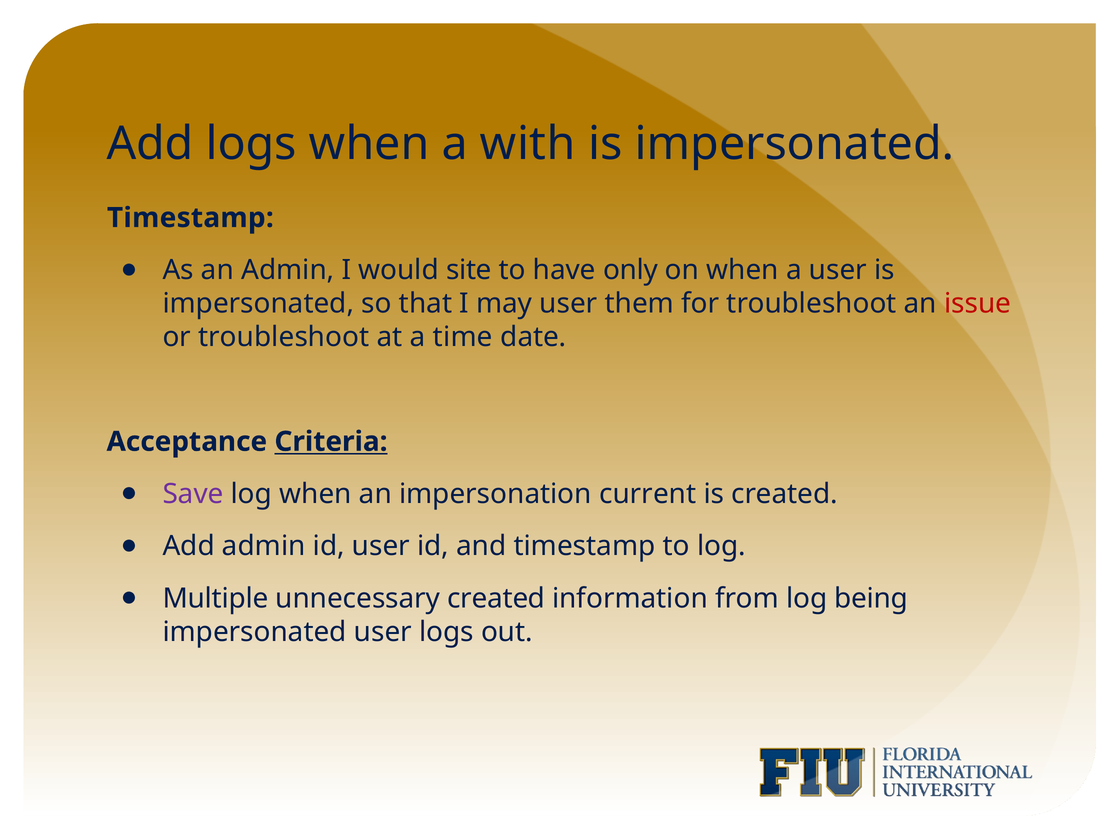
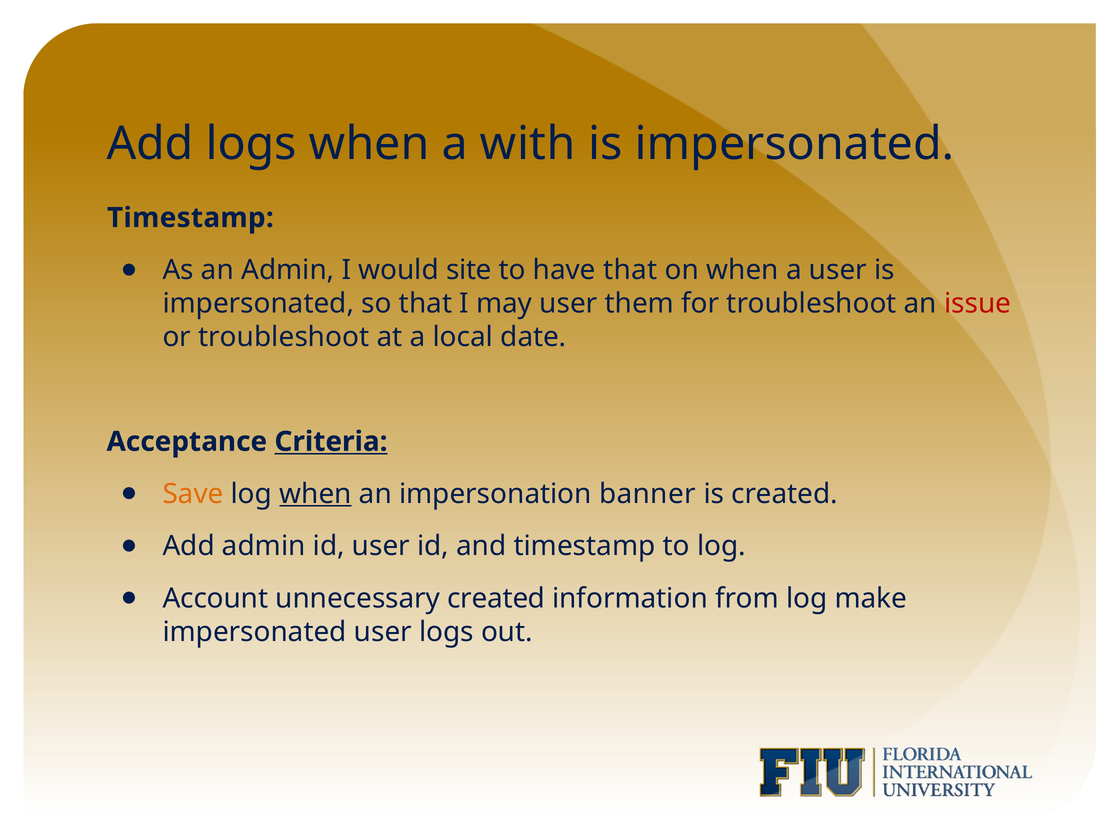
have only: only -> that
time: time -> local
Save colour: purple -> orange
when at (316, 494) underline: none -> present
current: current -> banner
Multiple: Multiple -> Account
being: being -> make
